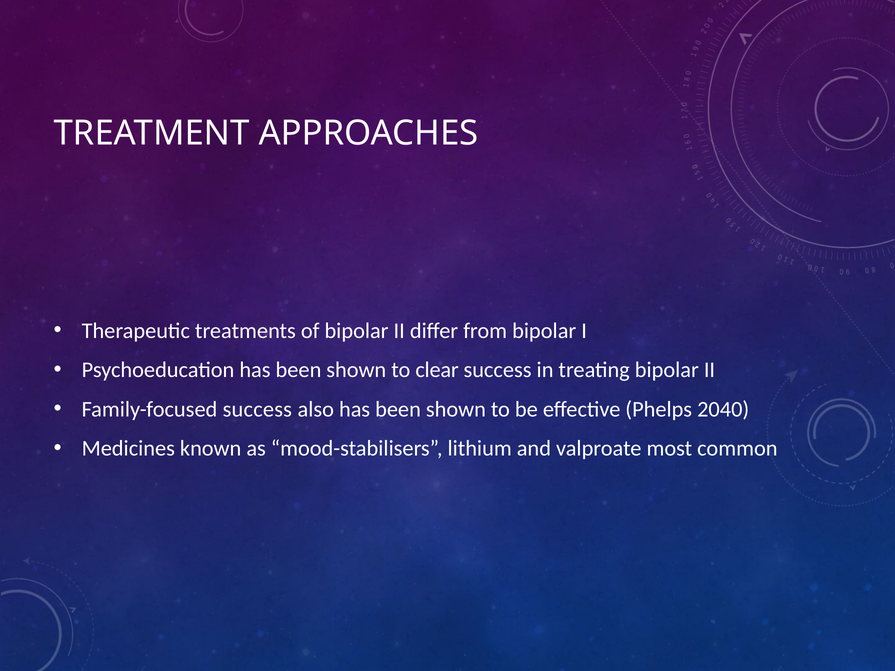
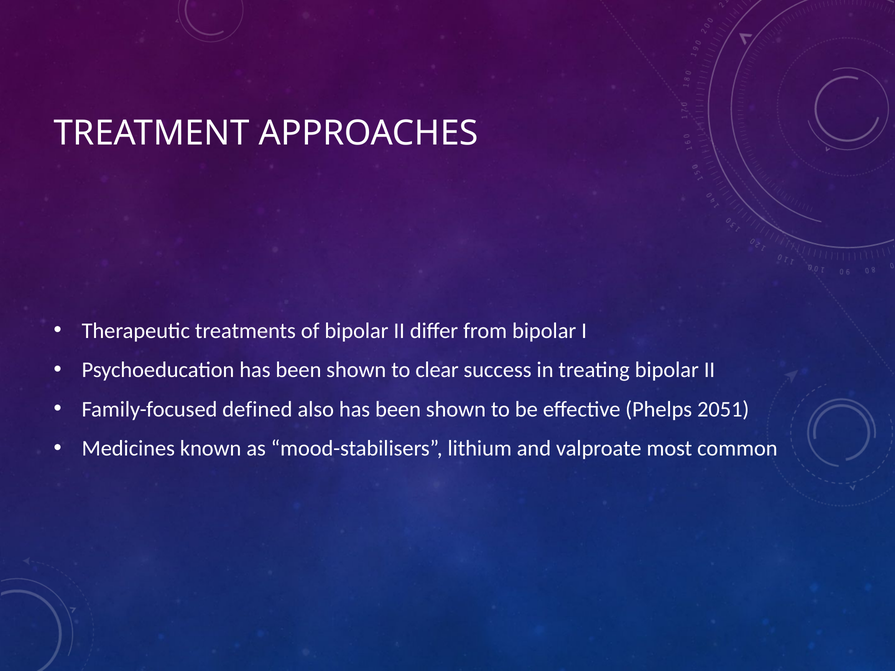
Family-focused success: success -> defined
2040: 2040 -> 2051
